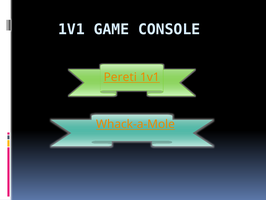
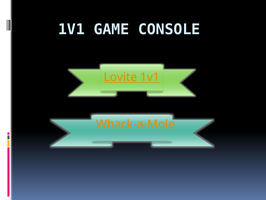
Pereti: Pereti -> Lovite
